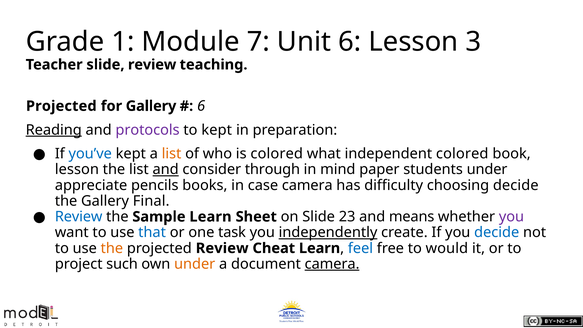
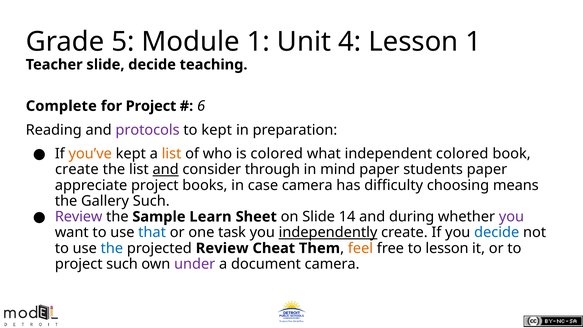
1: 1 -> 5
Module 7: 7 -> 1
Unit 6: 6 -> 4
Lesson 3: 3 -> 1
slide review: review -> decide
Projected at (61, 106): Projected -> Complete
for Gallery: Gallery -> Project
Reading underline: present -> none
you’ve colour: blue -> orange
lesson at (77, 169): lesson -> create
students under: under -> paper
appreciate pencils: pencils -> project
choosing decide: decide -> means
Gallery Final: Final -> Such
Review at (79, 217) colour: blue -> purple
23: 23 -> 14
means: means -> during
the at (112, 248) colour: orange -> blue
Cheat Learn: Learn -> Them
feel colour: blue -> orange
to would: would -> lesson
under at (195, 264) colour: orange -> purple
camera at (332, 264) underline: present -> none
